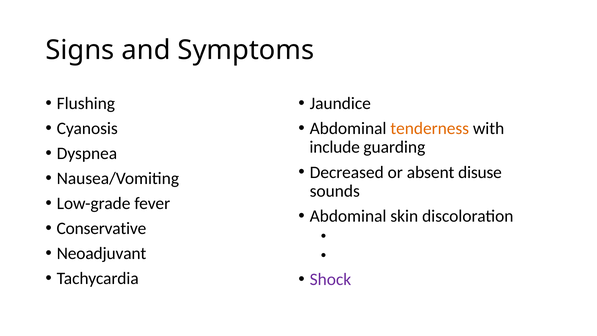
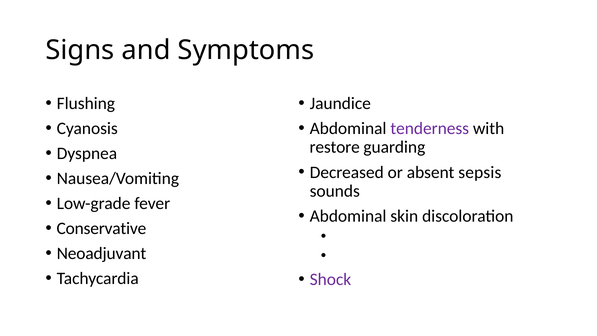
tenderness colour: orange -> purple
include: include -> restore
disuse: disuse -> sepsis
